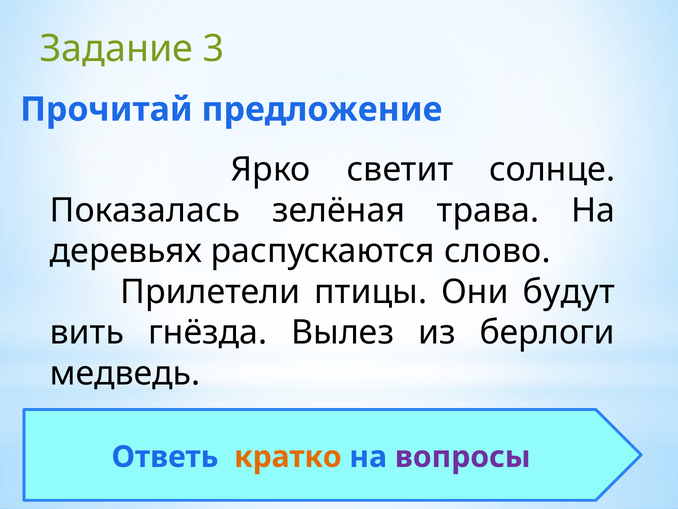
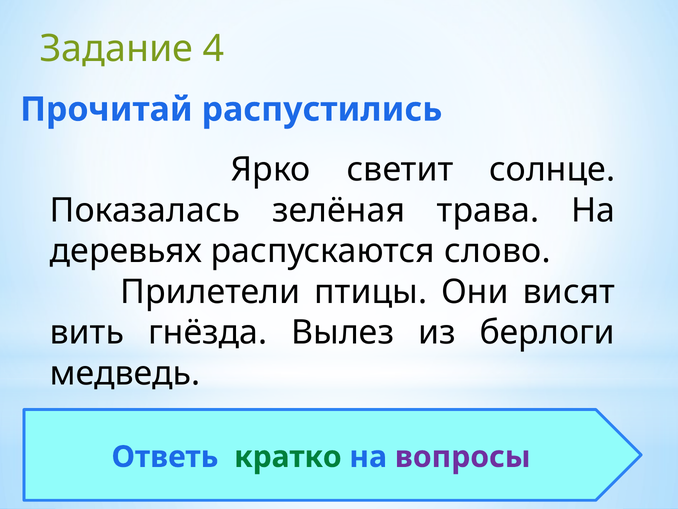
3: 3 -> 4
предложение: предложение -> распустились
будут: будут -> висят
кратко colour: orange -> green
